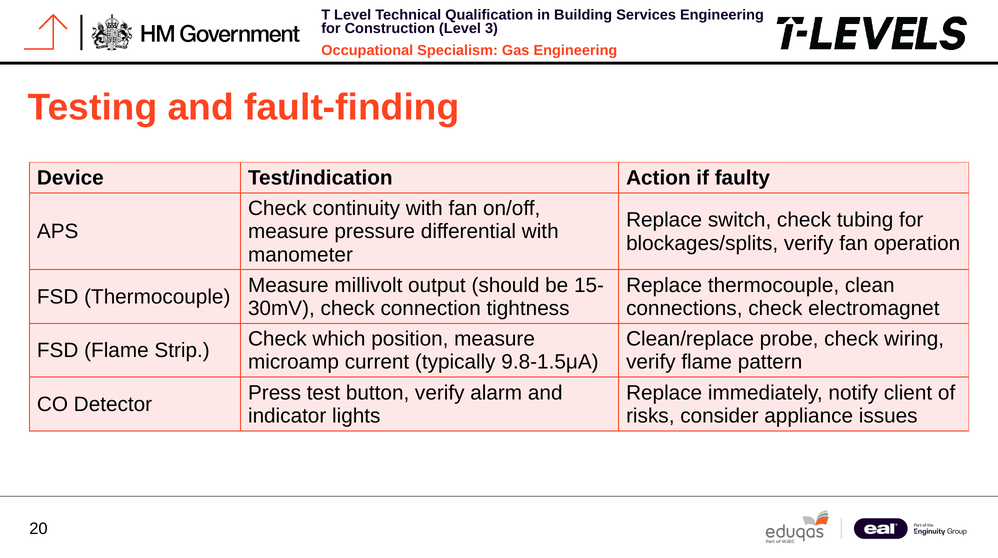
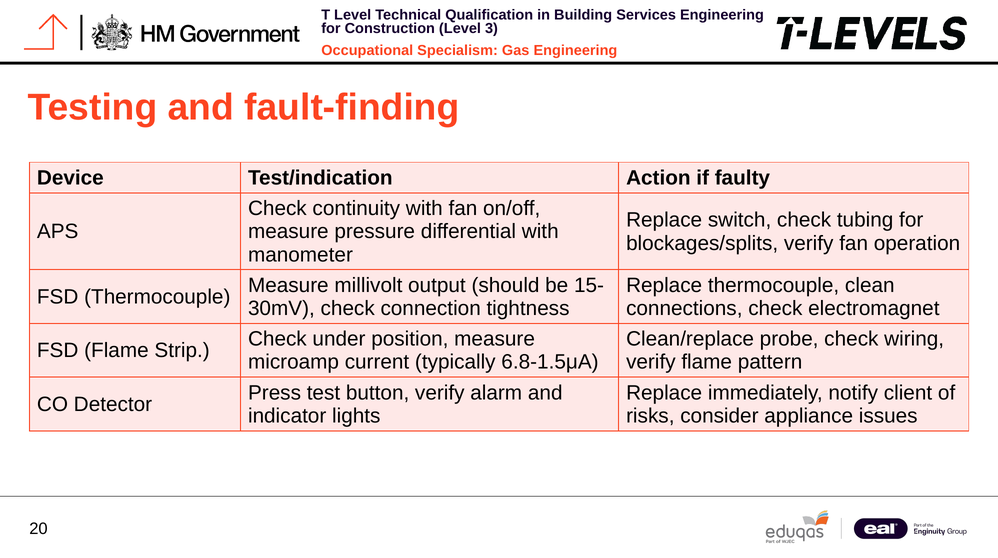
which: which -> under
9.8-1.5μA: 9.8-1.5μA -> 6.8-1.5μA
